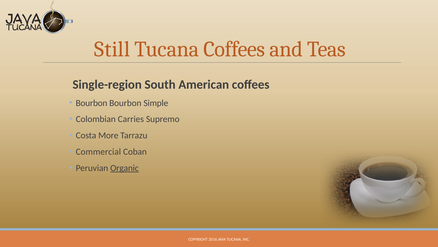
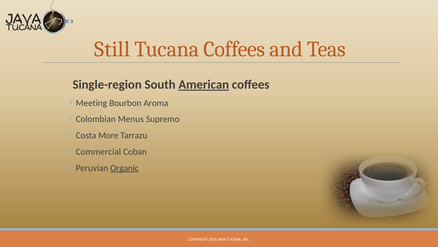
American underline: none -> present
Bourbon at (92, 103): Bourbon -> Meeting
Simple: Simple -> Aroma
Carries: Carries -> Menus
